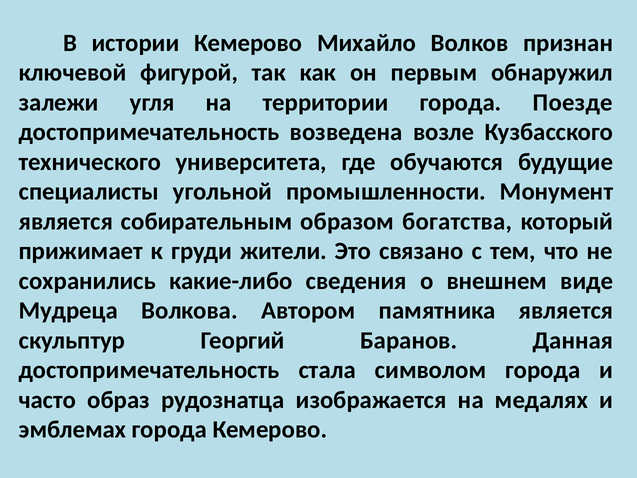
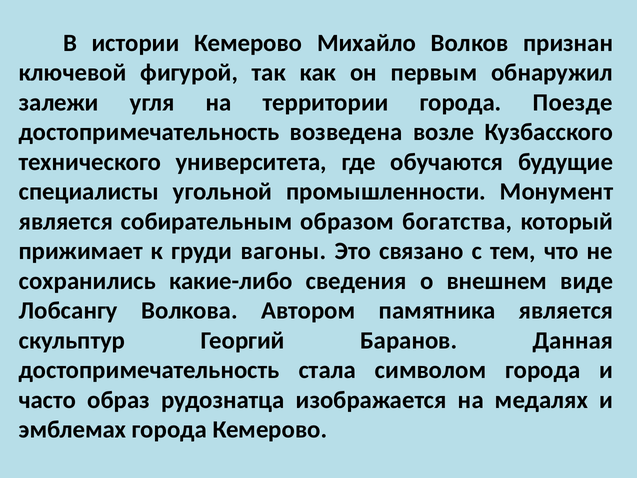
жители: жители -> вагоны
Мудреца: Мудреца -> Лобсангу
